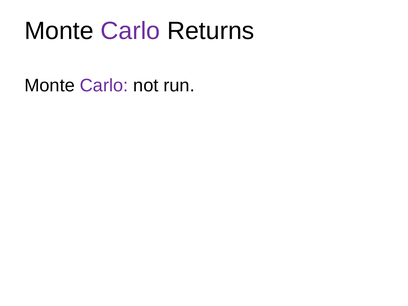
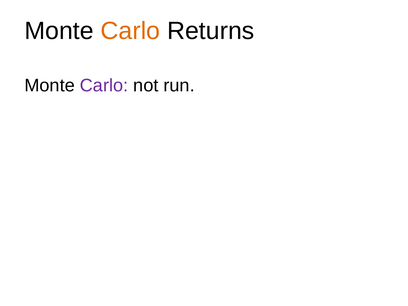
Carlo at (130, 31) colour: purple -> orange
